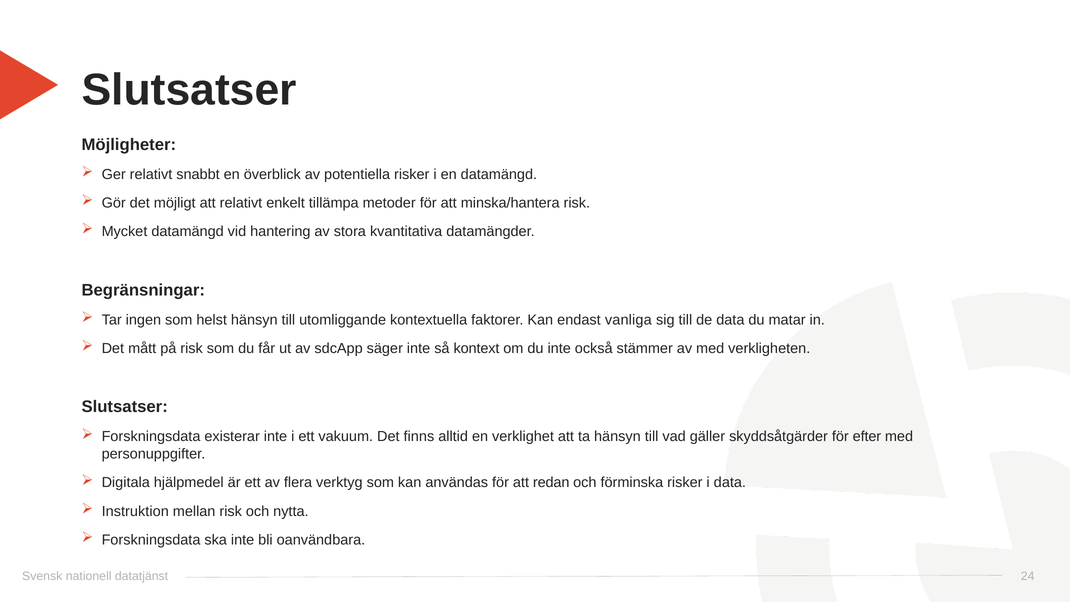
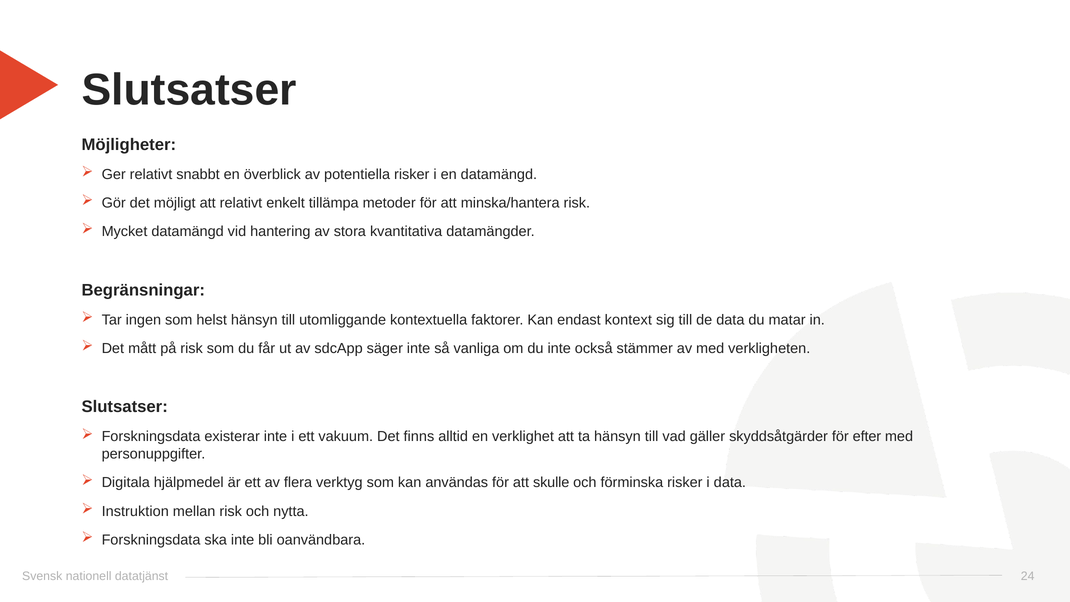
vanliga: vanliga -> kontext
kontext: kontext -> vanliga
redan: redan -> skulle
